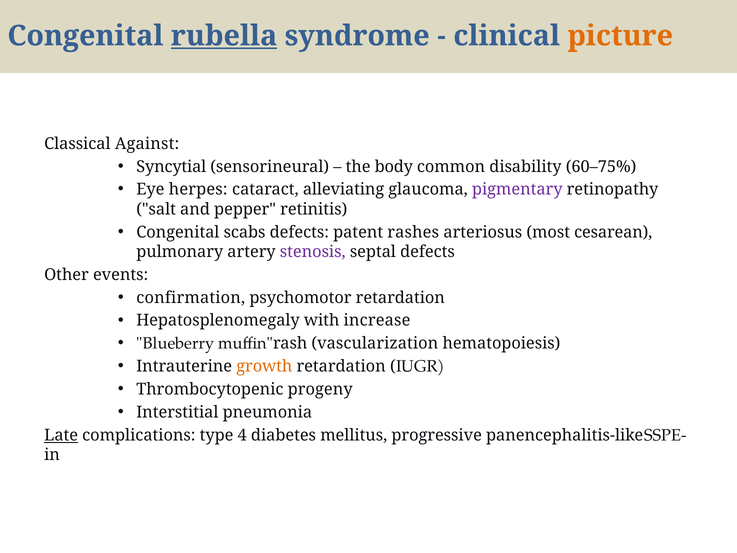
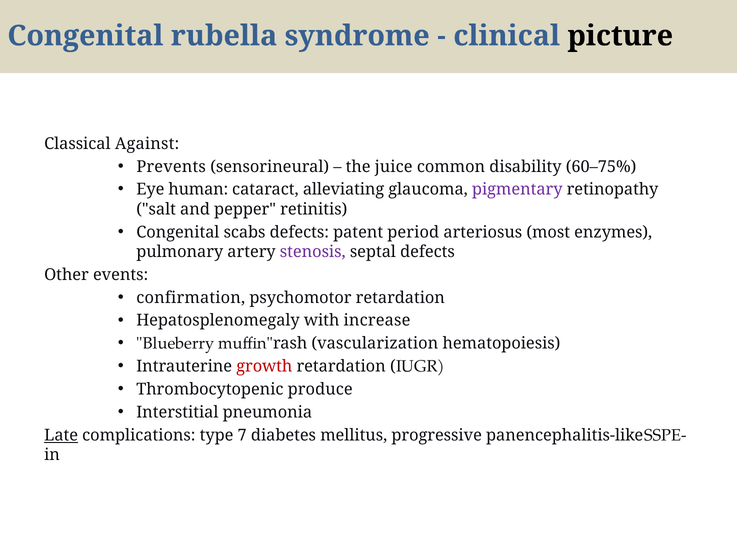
rubella underline: present -> none
picture colour: orange -> black
Syncytial: Syncytial -> Prevents
body: body -> juice
herpes: herpes -> human
rashes: rashes -> period
cesarean: cesarean -> enzymes
growth colour: orange -> red
progeny: progeny -> produce
4: 4 -> 7
